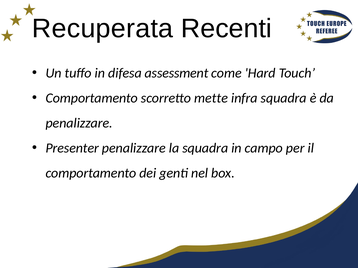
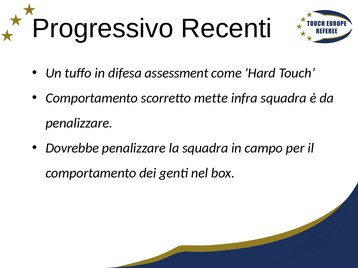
Recuperata: Recuperata -> Progressivo
Presenter: Presenter -> Dovrebbe
